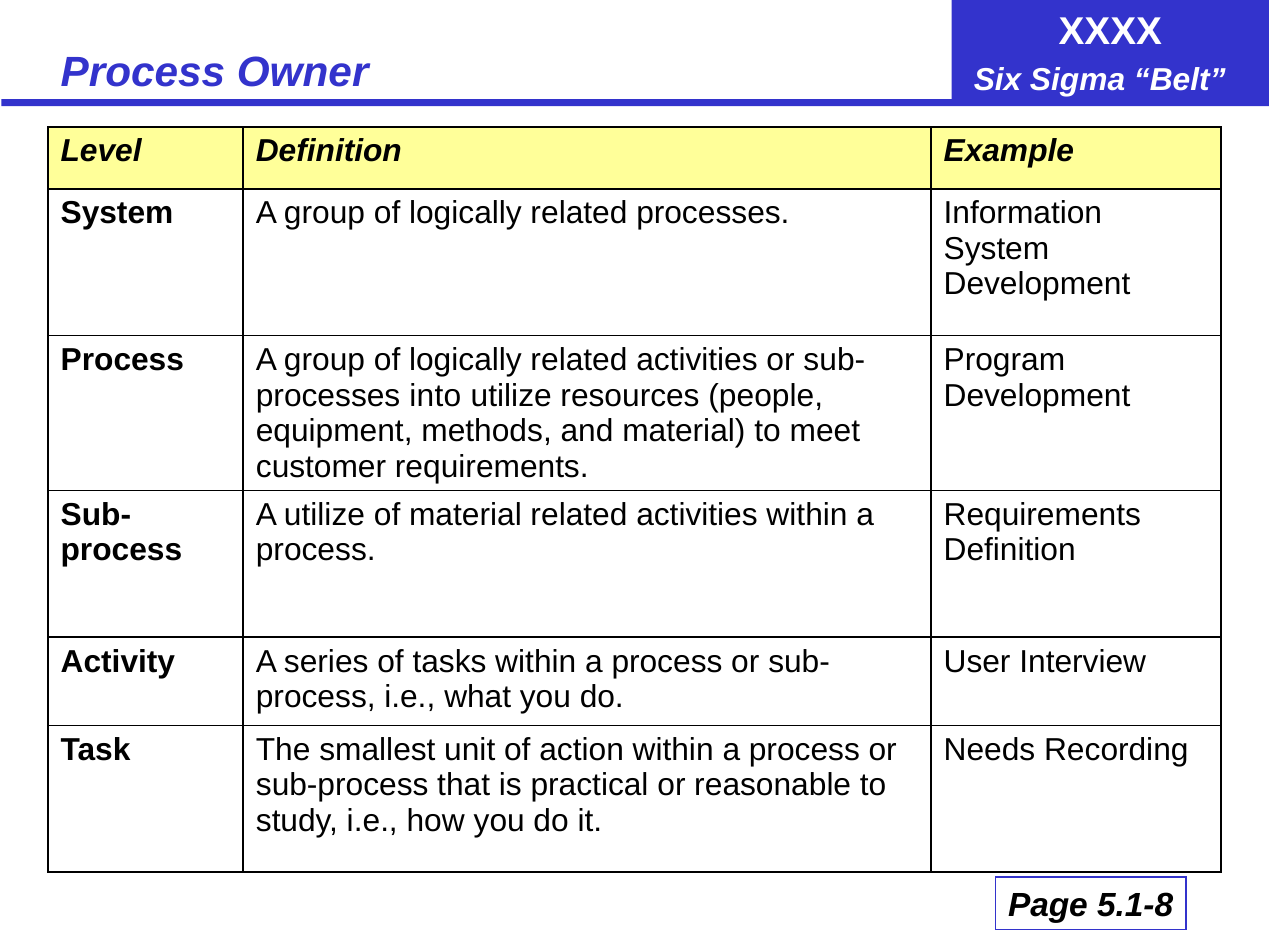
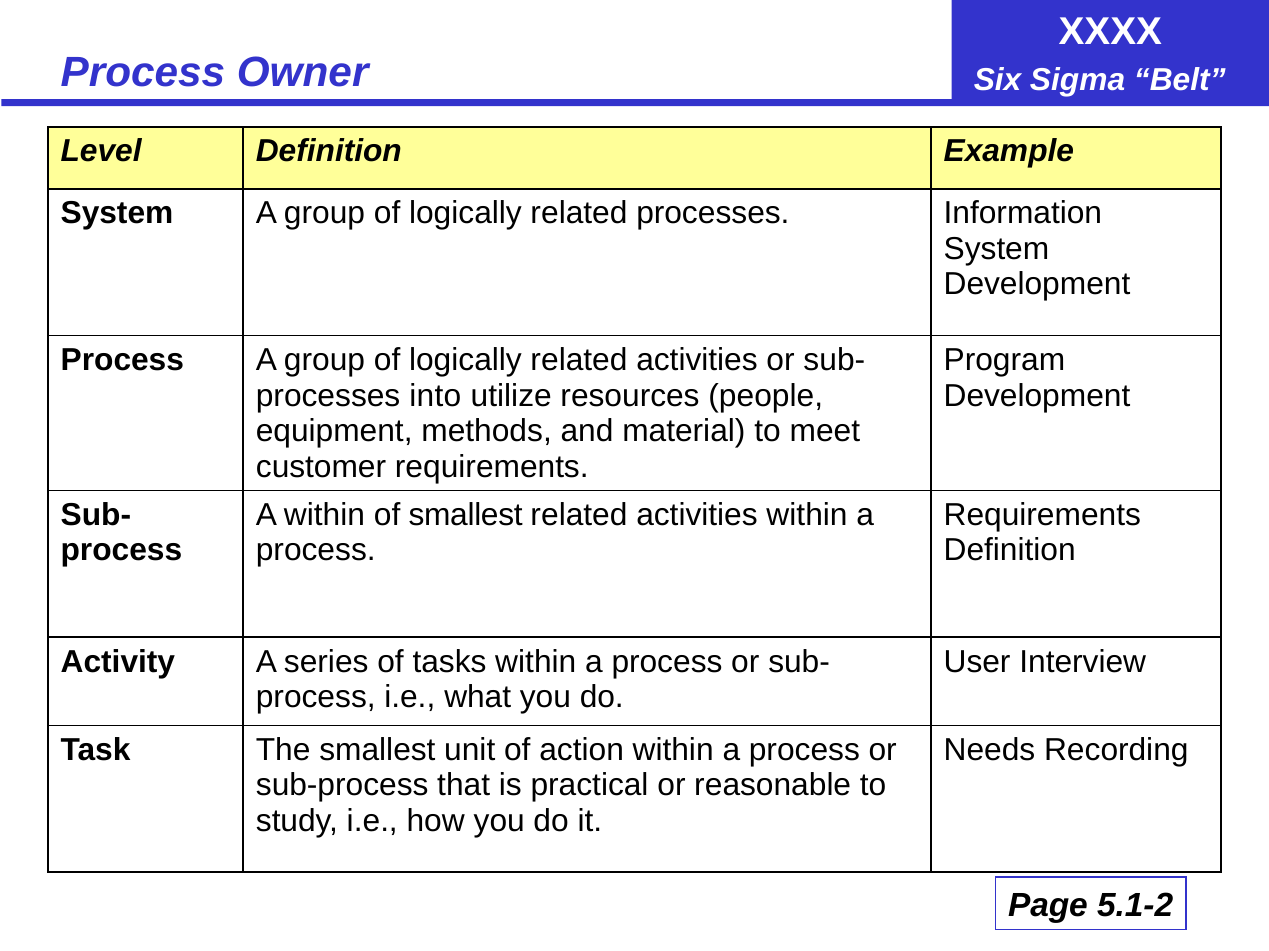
A utilize: utilize -> within
of material: material -> smallest
5.1-8: 5.1-8 -> 5.1-2
